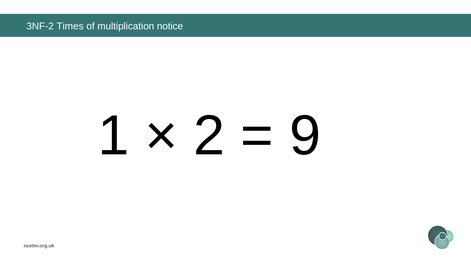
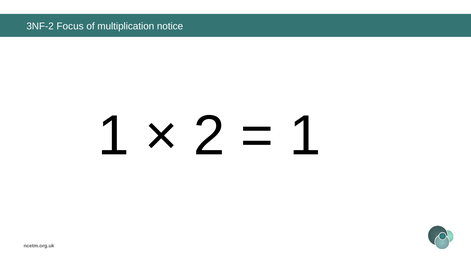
Times: Times -> Focus
9 at (305, 136): 9 -> 1
